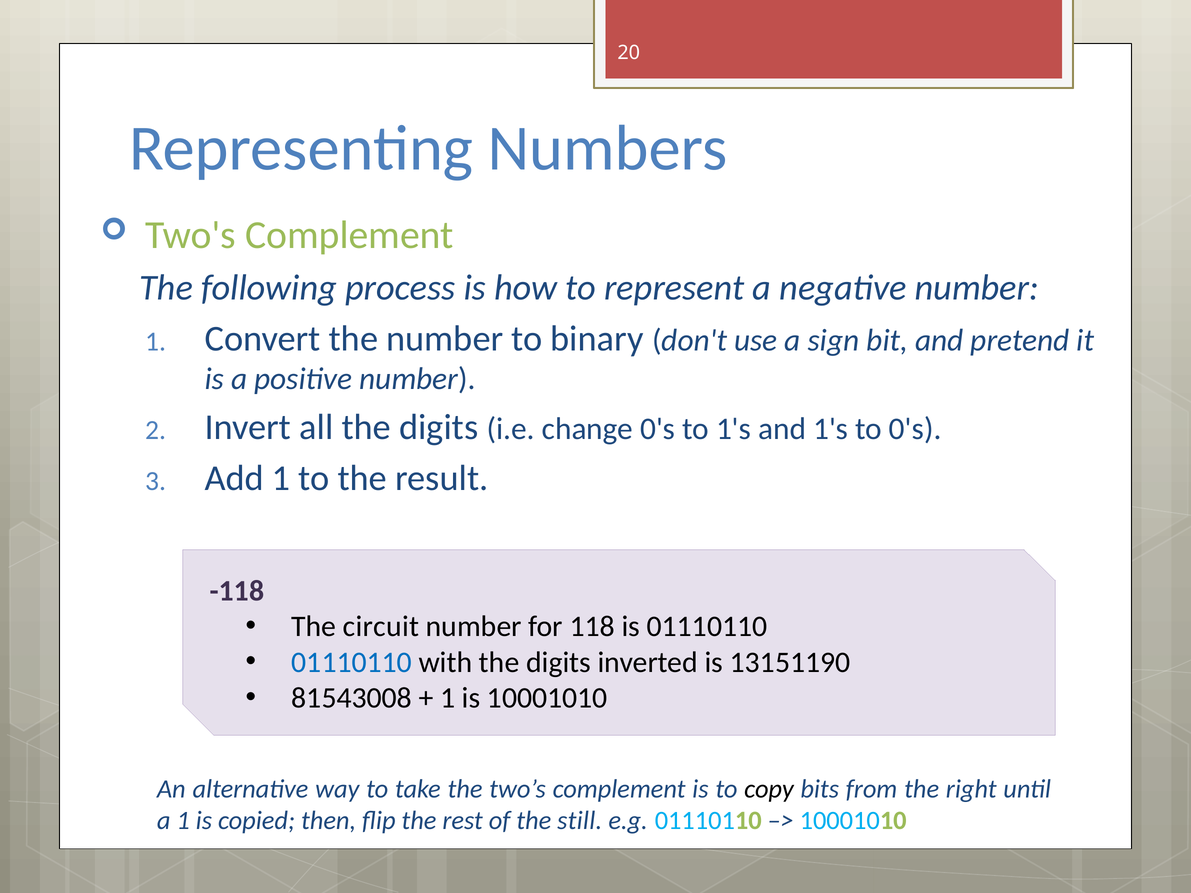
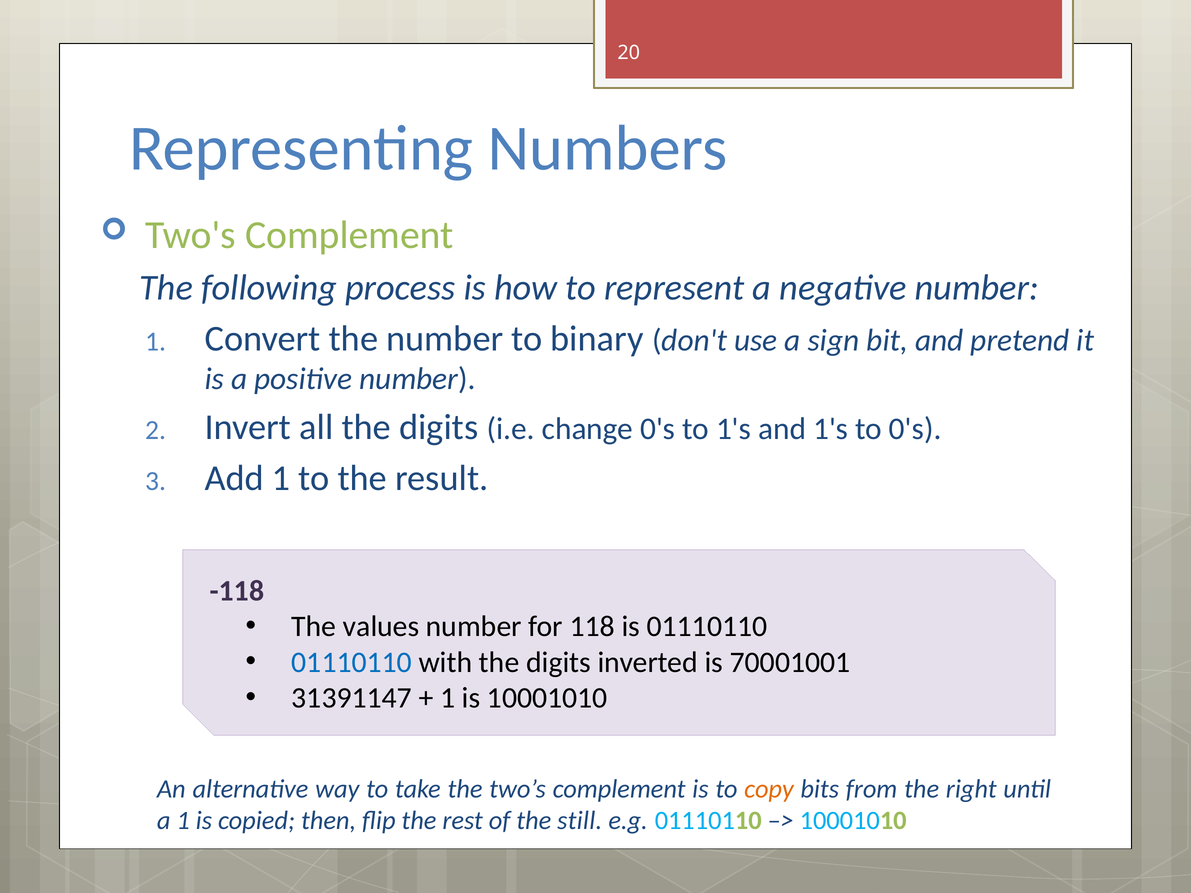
circuit: circuit -> values
13151190: 13151190 -> 70001001
81543008: 81543008 -> 31391147
copy colour: black -> orange
